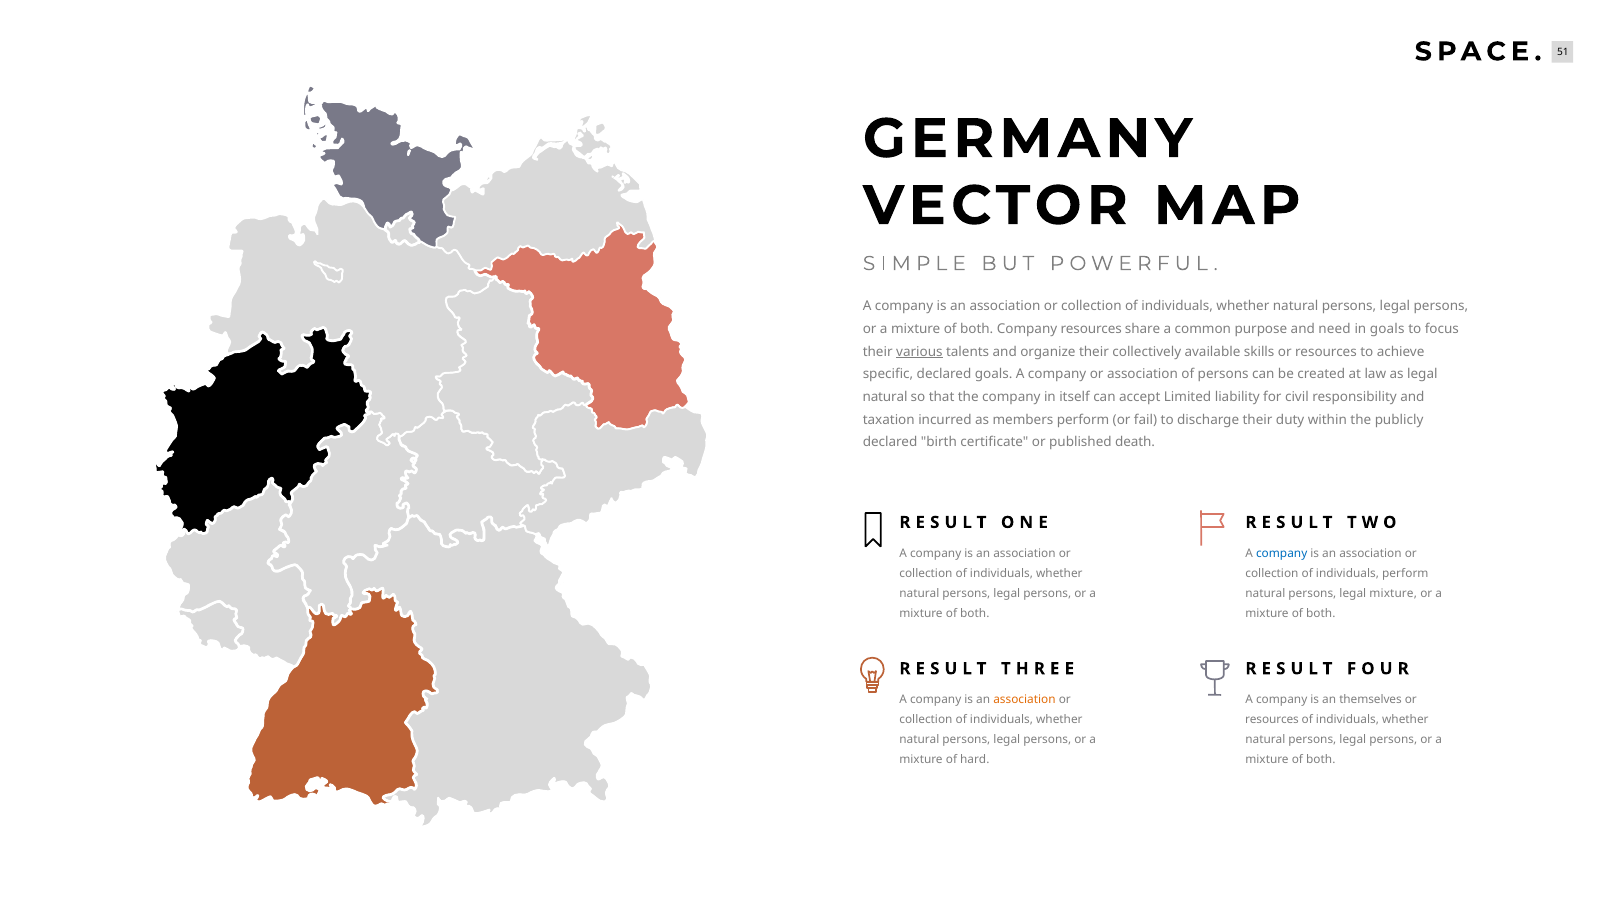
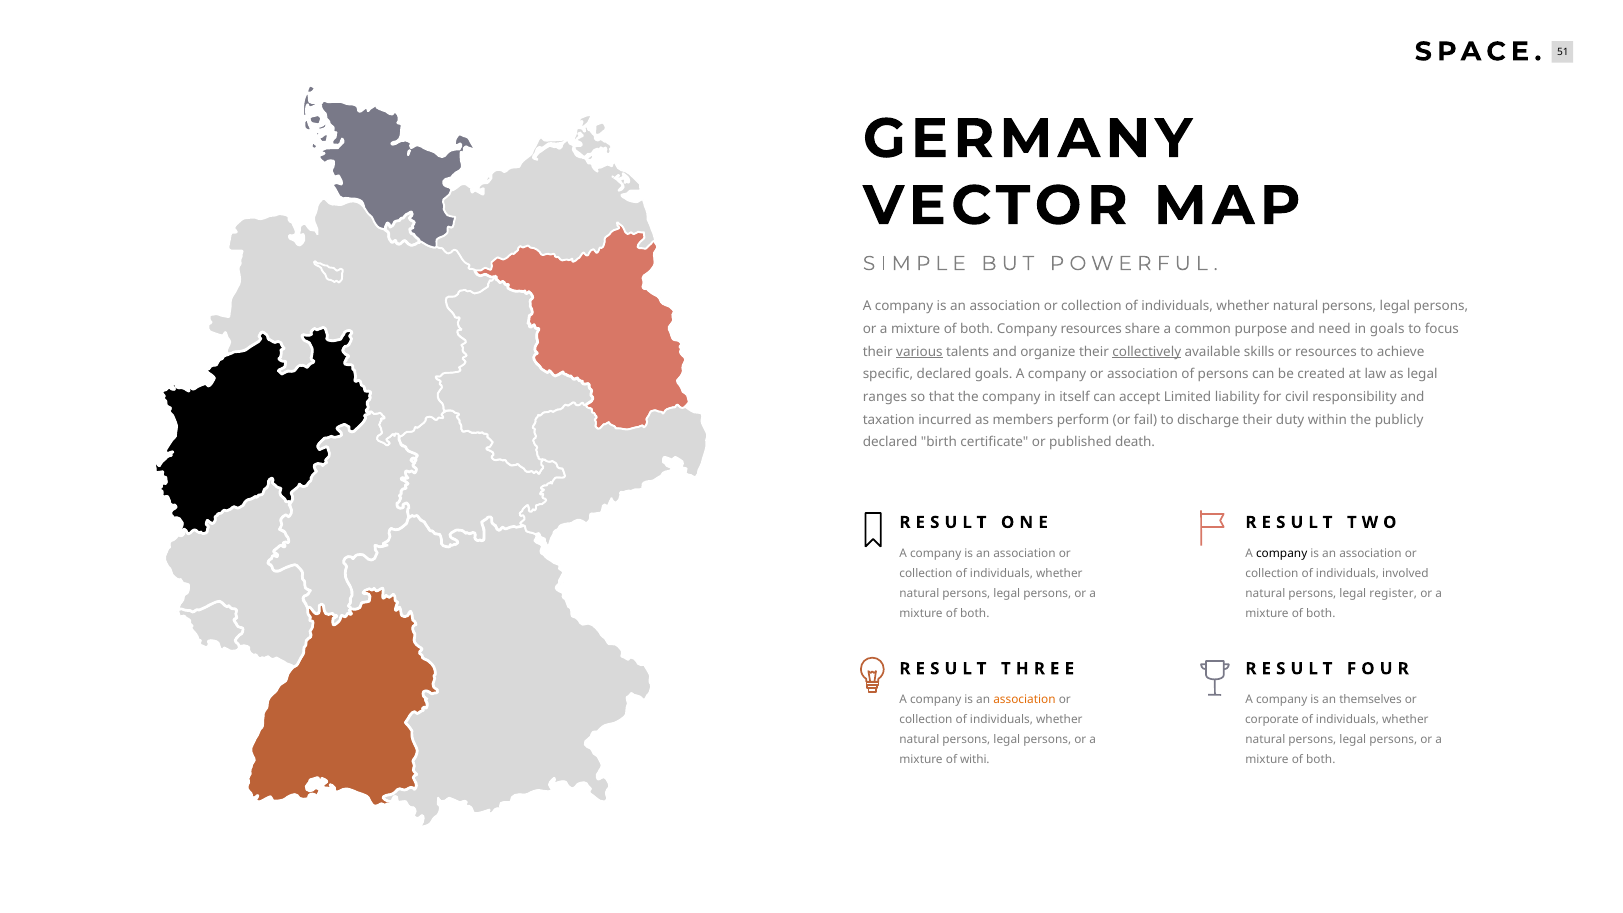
collectively underline: none -> present
natural at (885, 397): natural -> ranges
company at (1282, 554) colour: blue -> black
individuals perform: perform -> involved
legal mixture: mixture -> register
resources at (1272, 720): resources -> corporate
hard: hard -> withi
